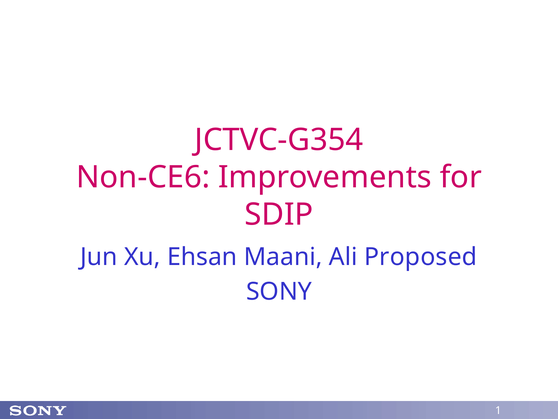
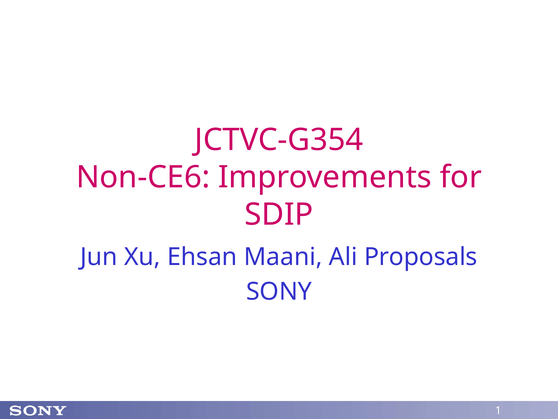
Proposed: Proposed -> Proposals
